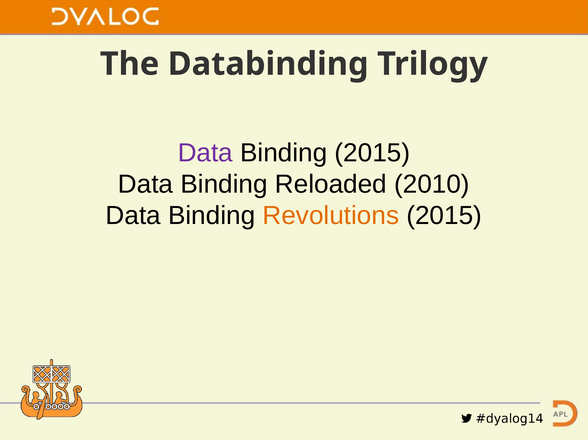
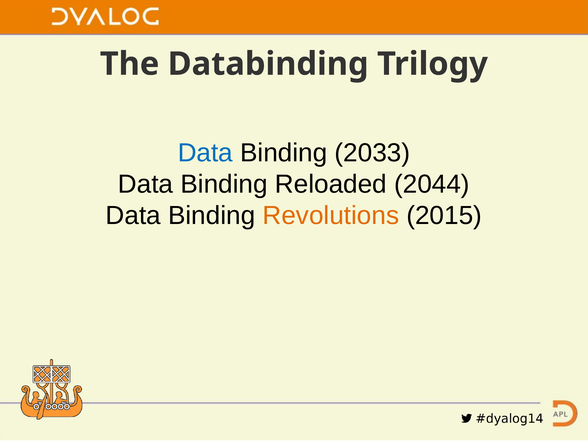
Data at (205, 153) colour: purple -> blue
Binding 2015: 2015 -> 2033
2010: 2010 -> 2044
